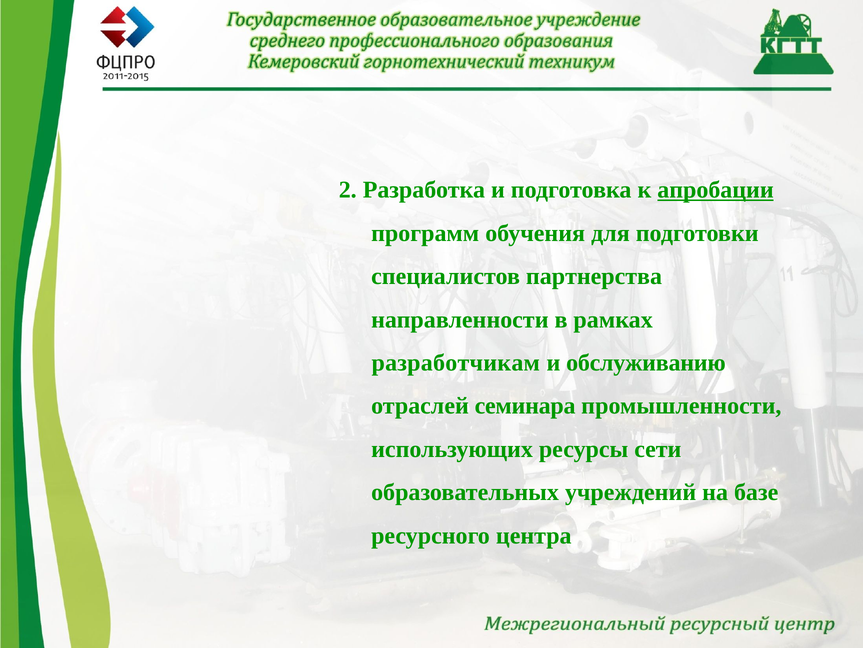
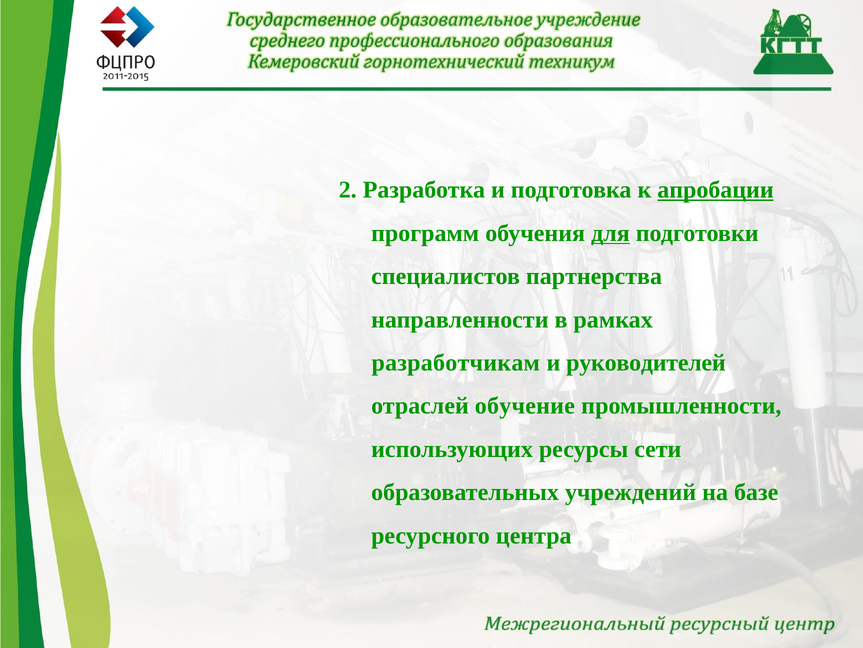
для underline: none -> present
обслуживанию: обслуживанию -> руководителей
семинара: семинара -> обучение
